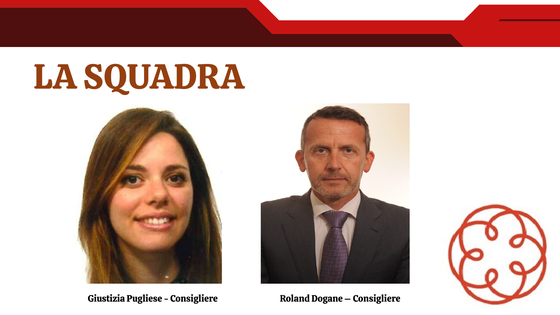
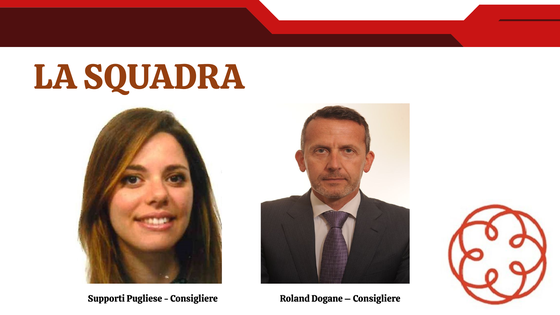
Giustizia: Giustizia -> Supporti
